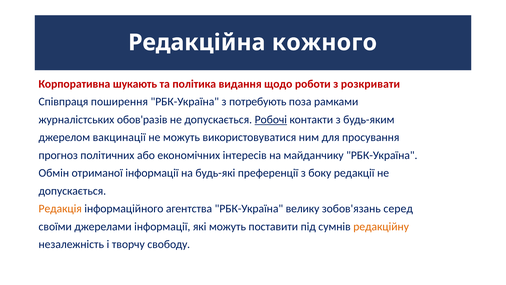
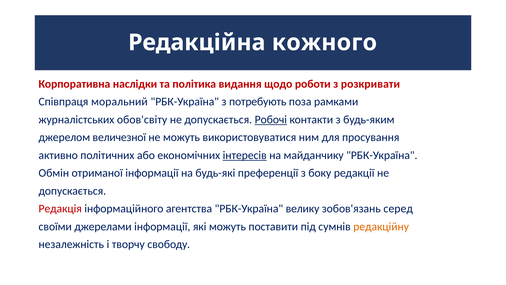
шукають: шукають -> наслідки
поширення: поширення -> моральний
обов'разів: обов'разів -> обов'світу
вакцинації: вакцинації -> величезної
прогноз: прогноз -> активно
інтересів underline: none -> present
Редакція colour: orange -> red
